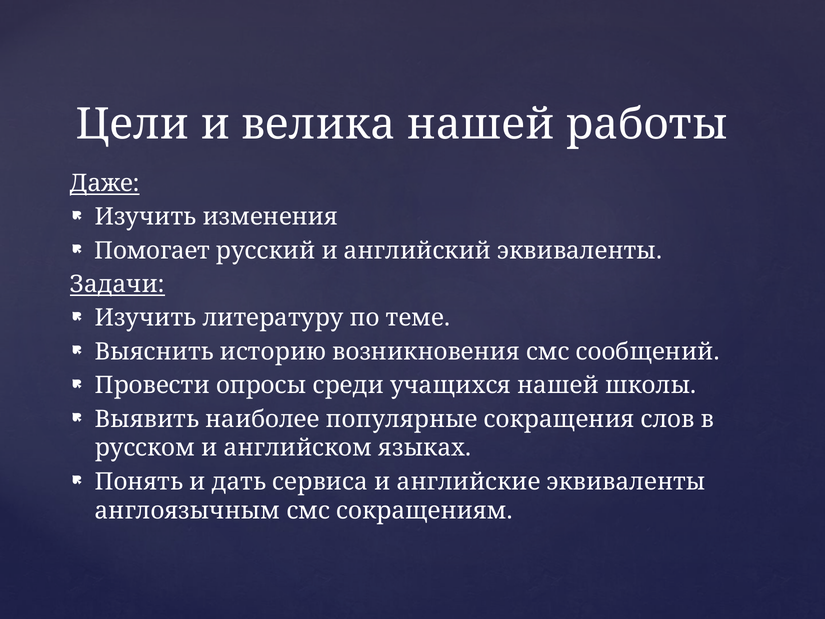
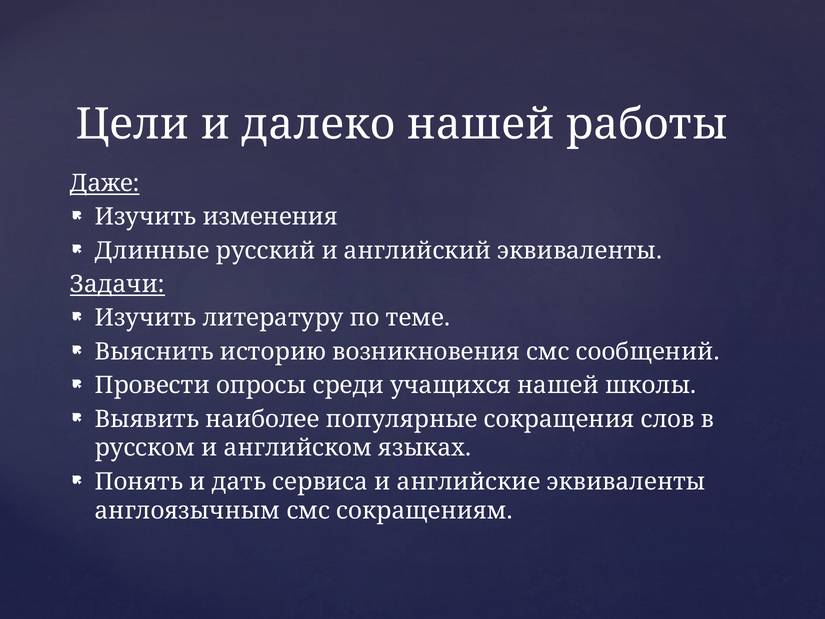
велика: велика -> далеко
Помогает: Помогает -> Длинные
